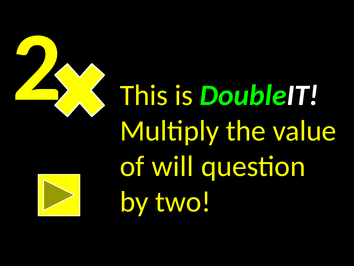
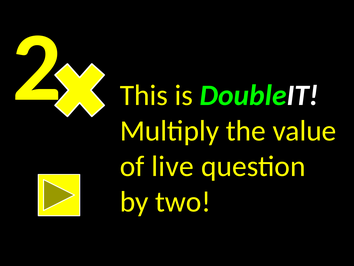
will: will -> live
